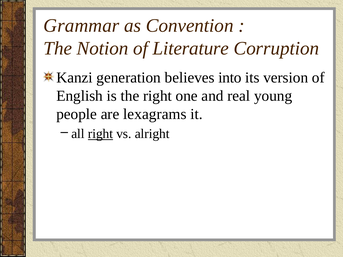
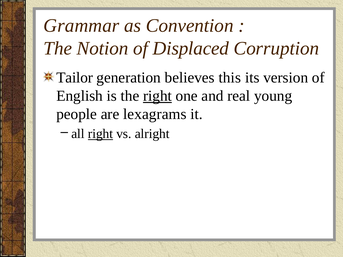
Literature: Literature -> Displaced
Kanzi: Kanzi -> Tailor
into: into -> this
right at (157, 96) underline: none -> present
